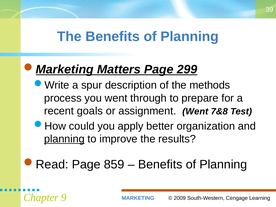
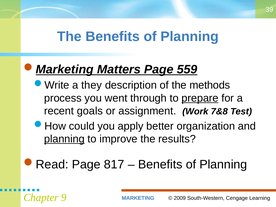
299: 299 -> 559
spur: spur -> they
prepare underline: none -> present
assignment Went: Went -> Work
859: 859 -> 817
